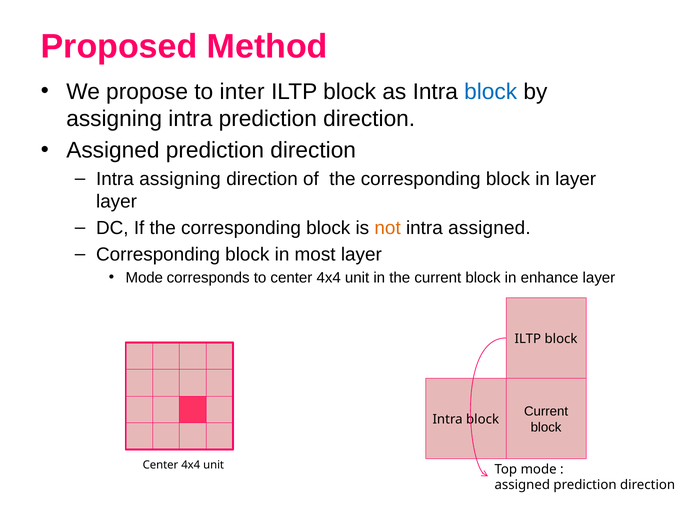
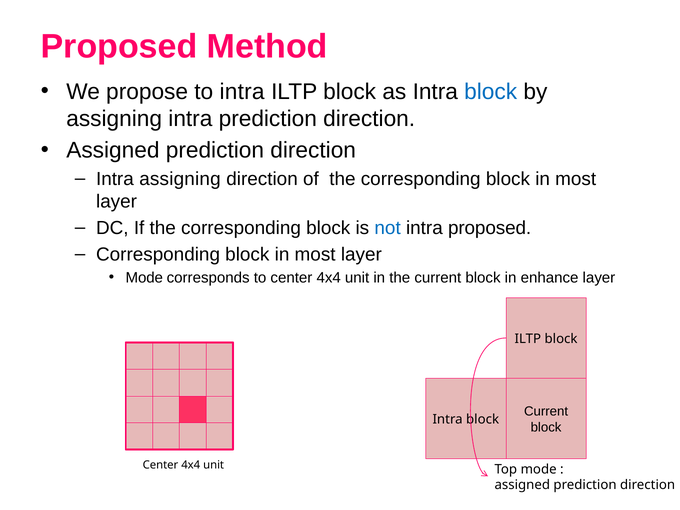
to inter: inter -> intra
layer at (576, 179): layer -> most
not colour: orange -> blue
intra assigned: assigned -> proposed
